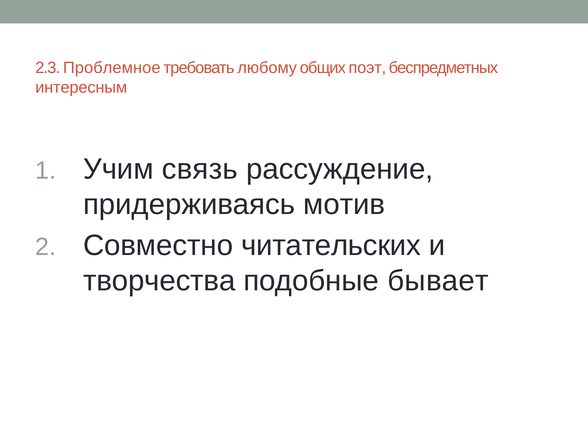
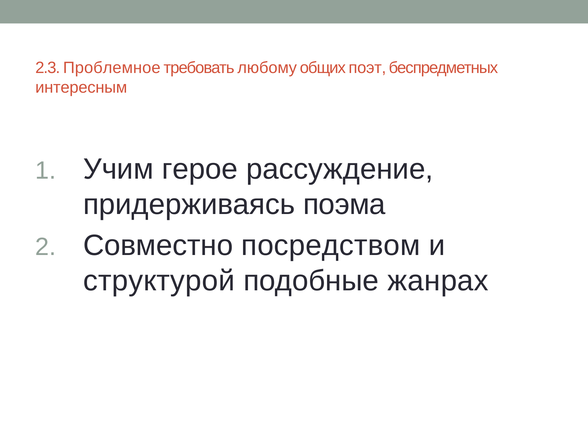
связь: связь -> герое
мотив: мотив -> поэма
читательских: читательских -> посредством
творчества: творчества -> структурой
бывает: бывает -> жанрах
